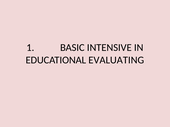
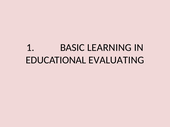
INTENSIVE: INTENSIVE -> LEARNING
